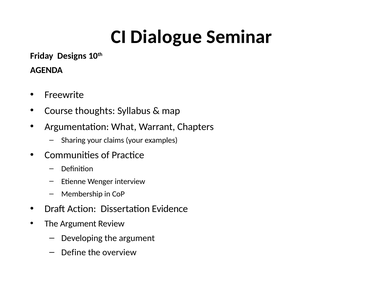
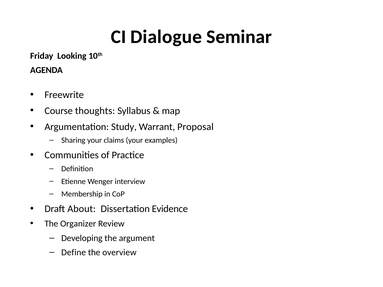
Designs: Designs -> Looking
What: What -> Study
Chapters: Chapters -> Proposal
Action: Action -> About
Argument at (78, 224): Argument -> Organizer
